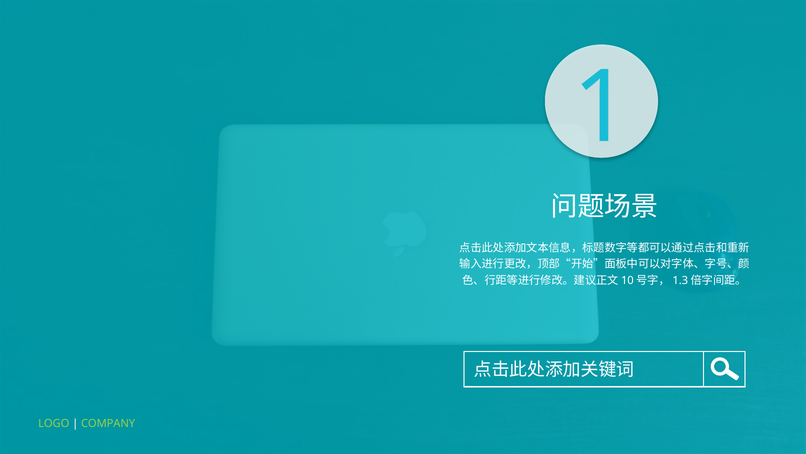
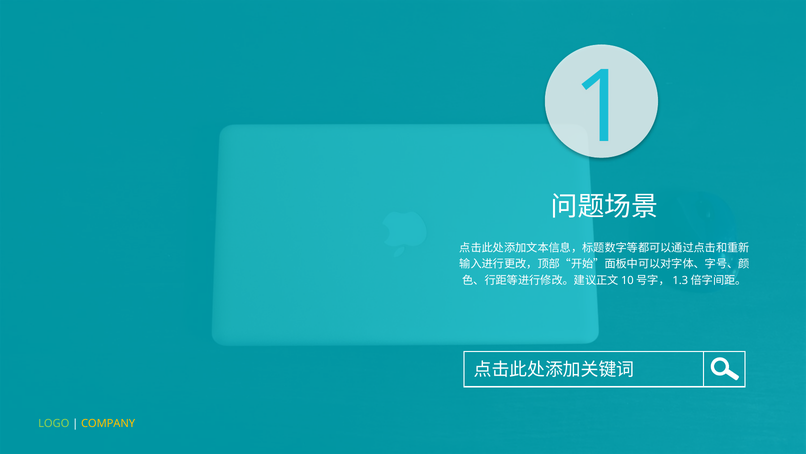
COMPANY colour: light green -> yellow
